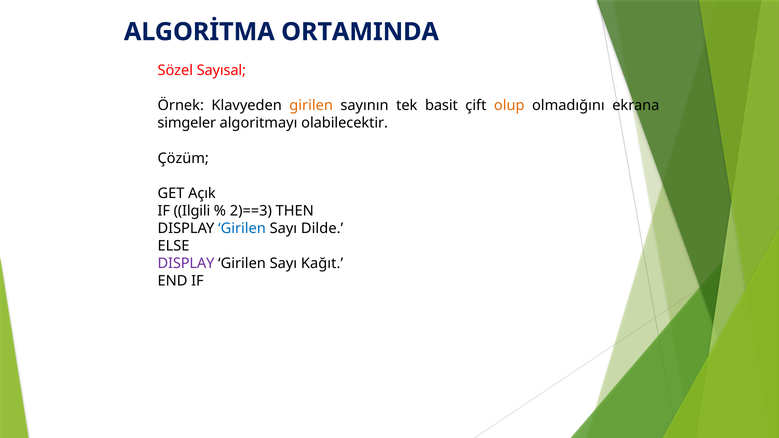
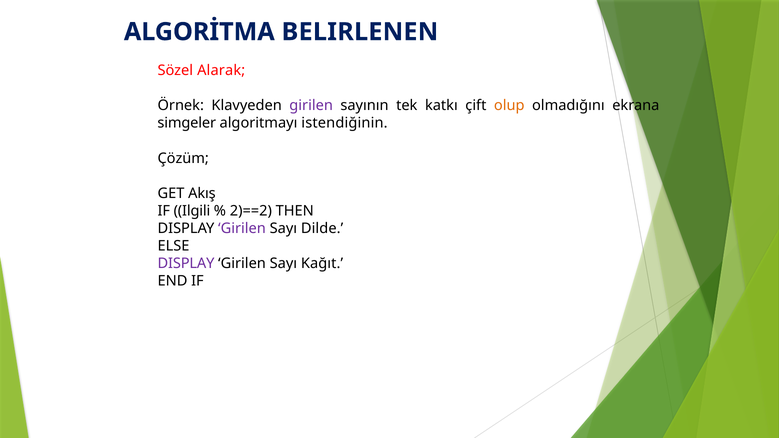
ORTAMINDA: ORTAMINDA -> BELIRLENEN
Sayısal: Sayısal -> Alarak
girilen at (311, 106) colour: orange -> purple
basit: basit -> katkı
olabilecektir: olabilecektir -> istendiğinin
Açık: Açık -> Akış
2)==3: 2)==3 -> 2)==2
Girilen at (242, 228) colour: blue -> purple
